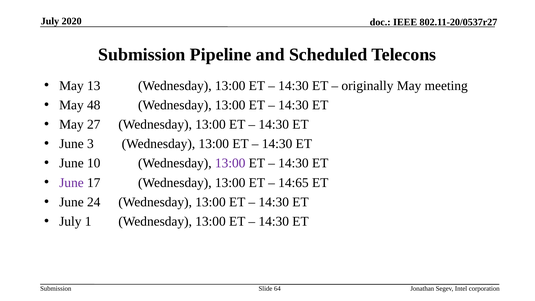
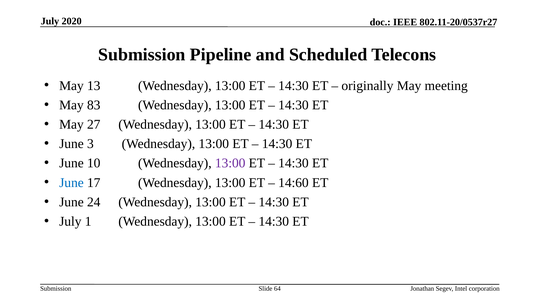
48: 48 -> 83
June at (71, 183) colour: purple -> blue
14:65: 14:65 -> 14:60
